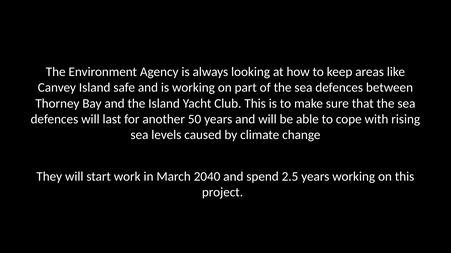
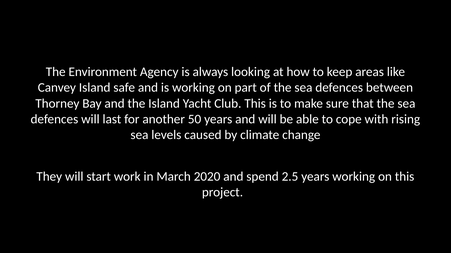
2040: 2040 -> 2020
